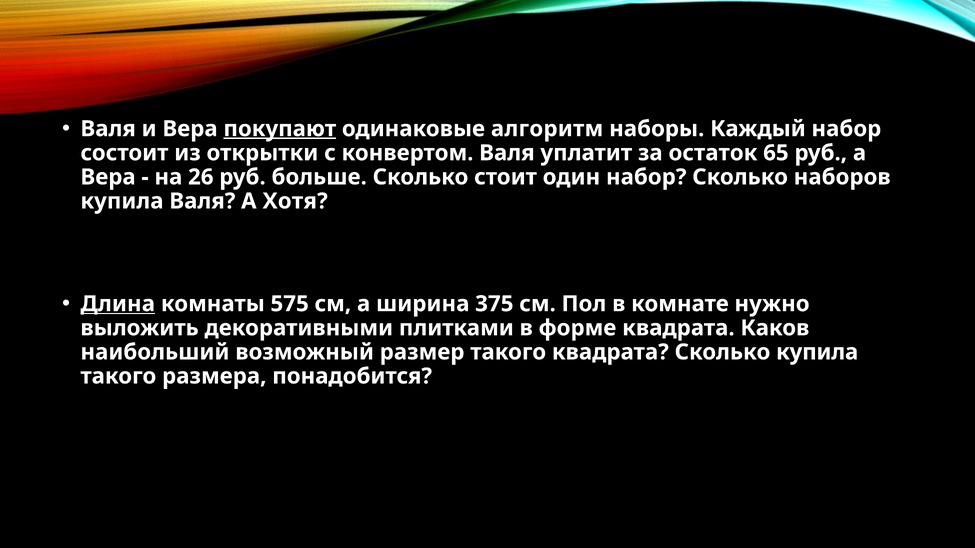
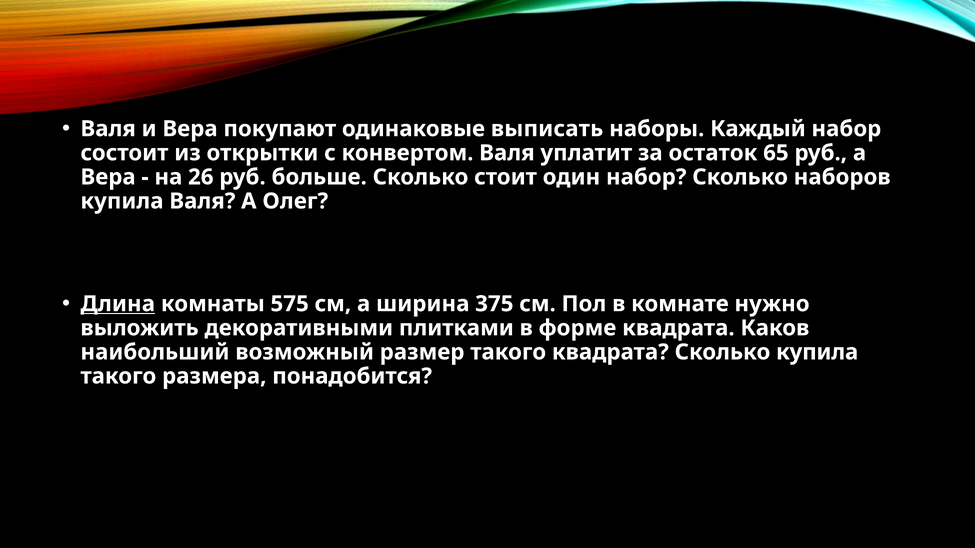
покупают underline: present -> none
алгоритм: алгоритм -> выписать
Хотя: Хотя -> Олег
